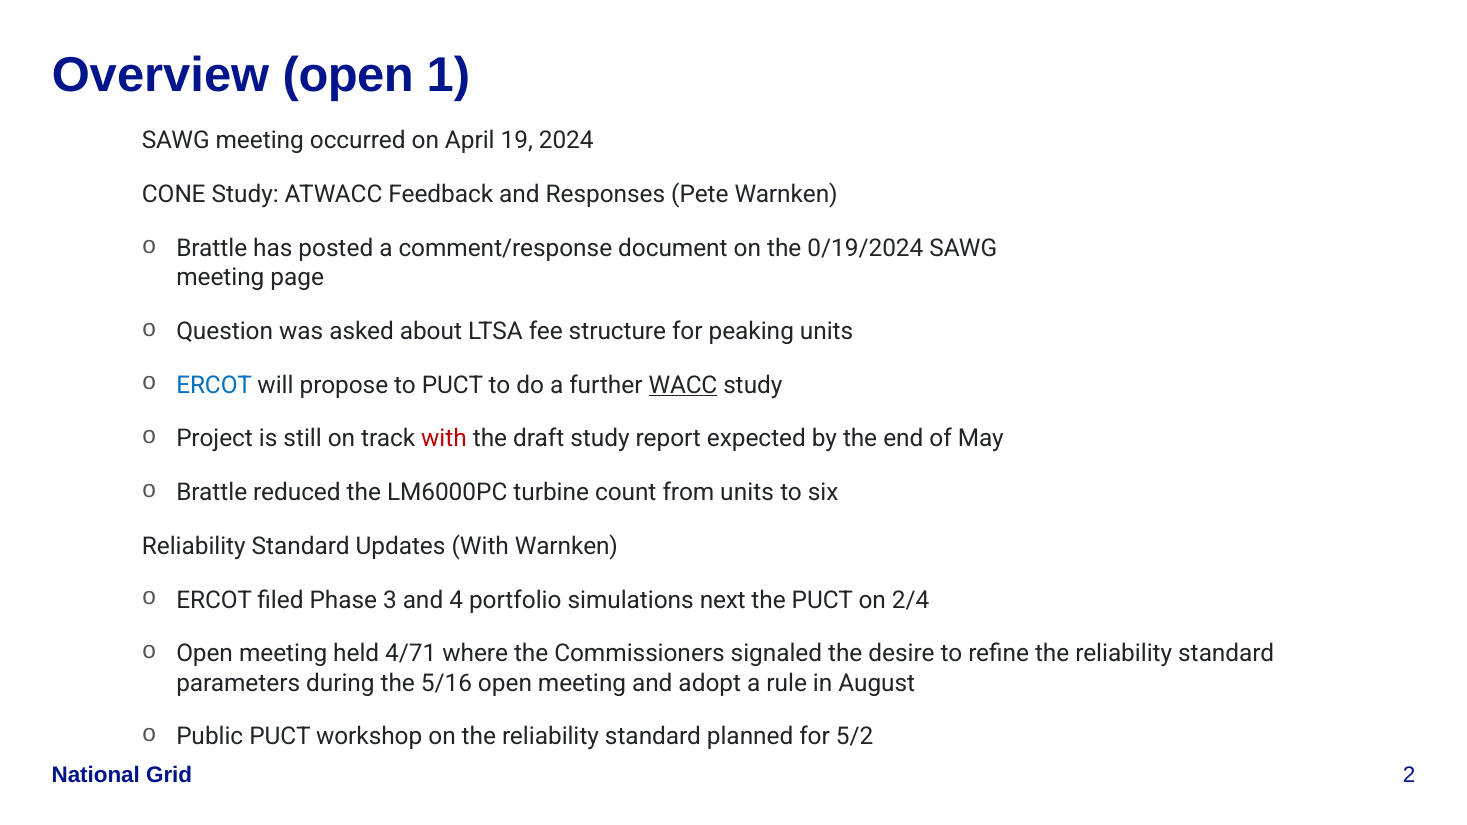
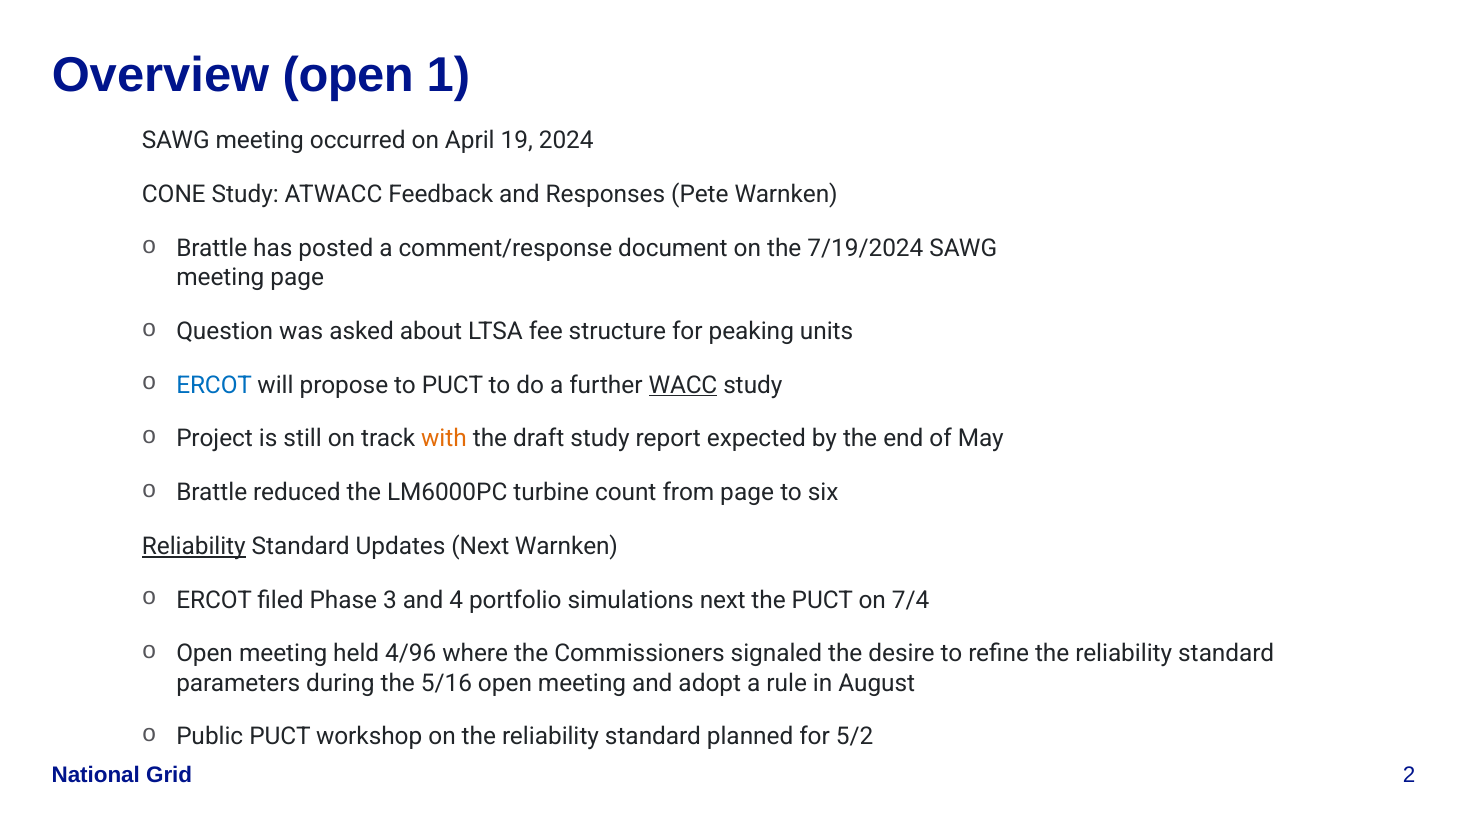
0/19/2024: 0/19/2024 -> 7/19/2024
with at (444, 439) colour: red -> orange
from units: units -> page
Reliability at (194, 546) underline: none -> present
Updates With: With -> Next
2/4: 2/4 -> 7/4
4/71: 4/71 -> 4/96
